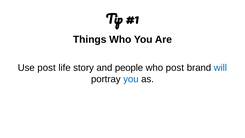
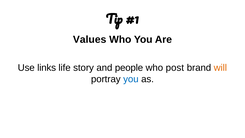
Things: Things -> Values
Use post: post -> links
will colour: blue -> orange
